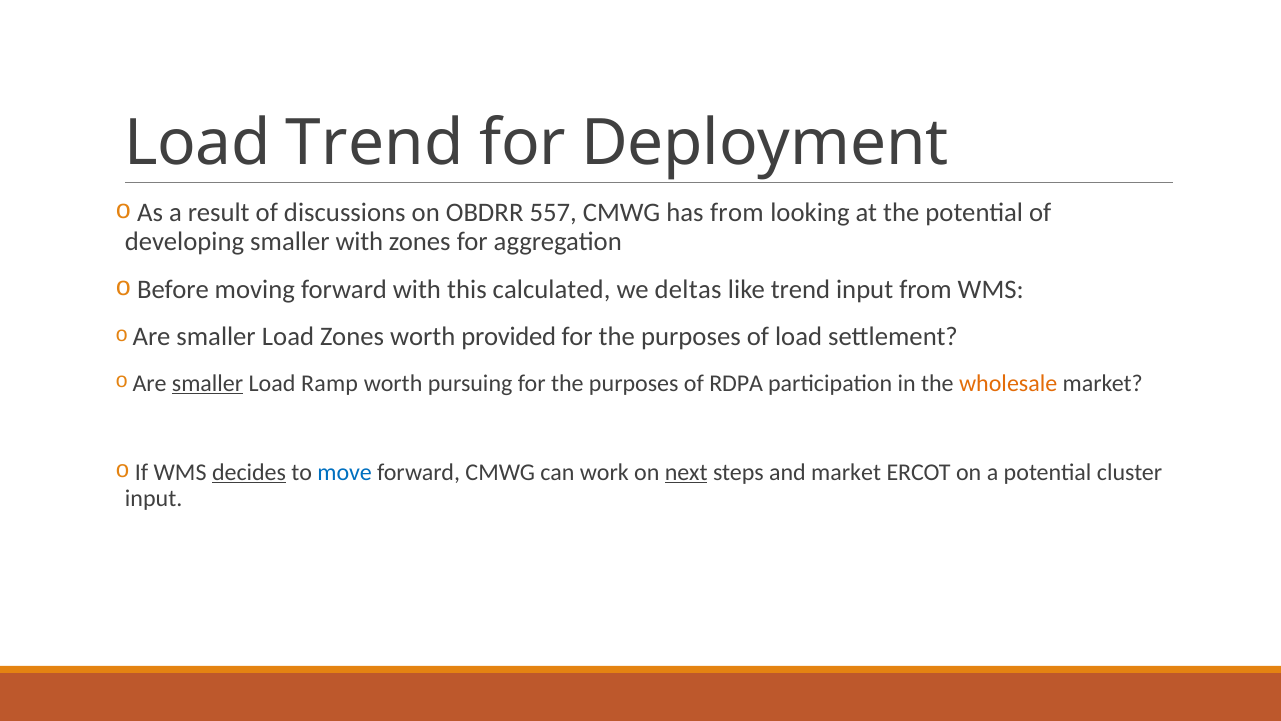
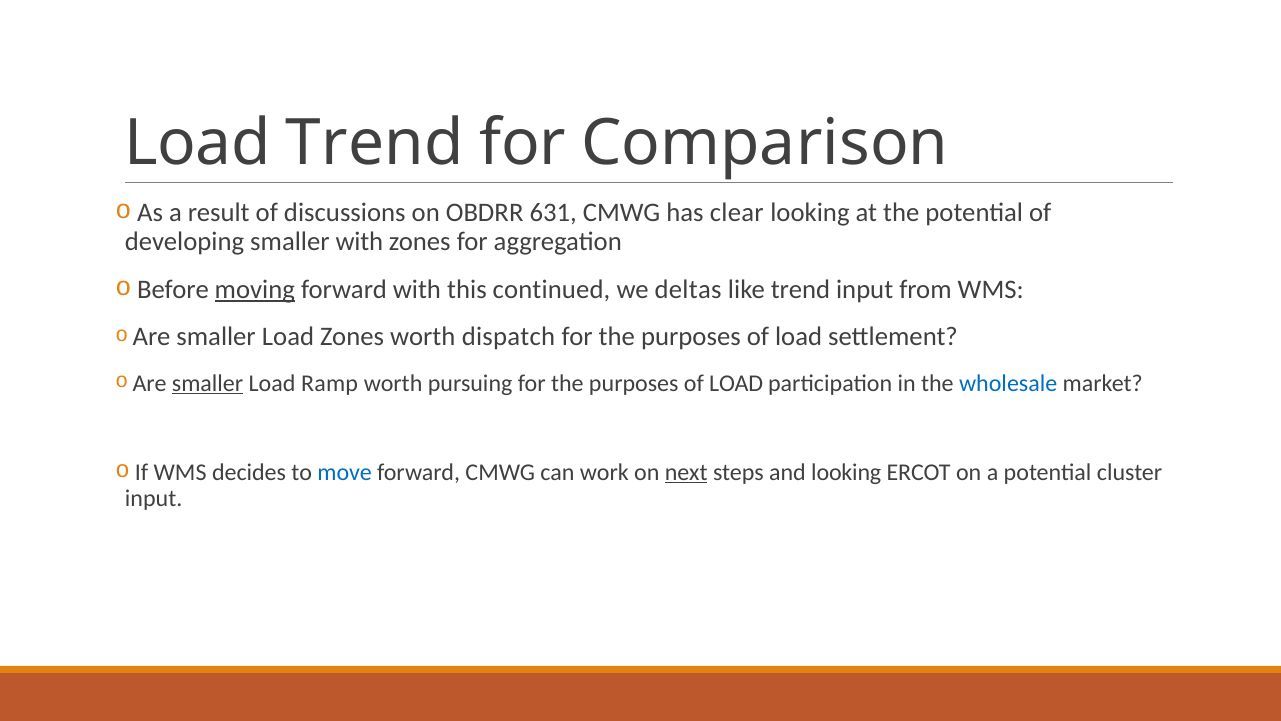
Deployment: Deployment -> Comparison
557: 557 -> 631
has from: from -> clear
moving underline: none -> present
calculated: calculated -> continued
provided: provided -> dispatch
RDPA at (736, 383): RDPA -> LOAD
wholesale colour: orange -> blue
decides underline: present -> none
and market: market -> looking
